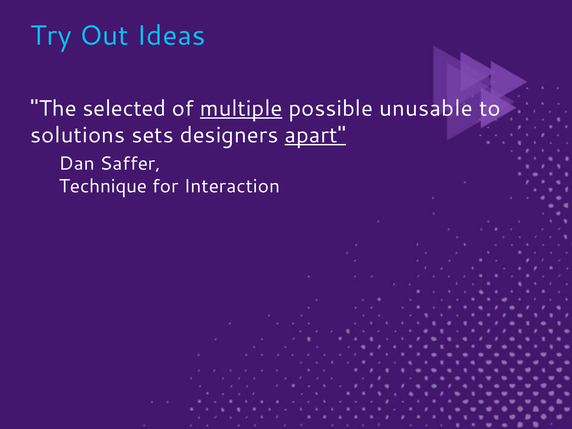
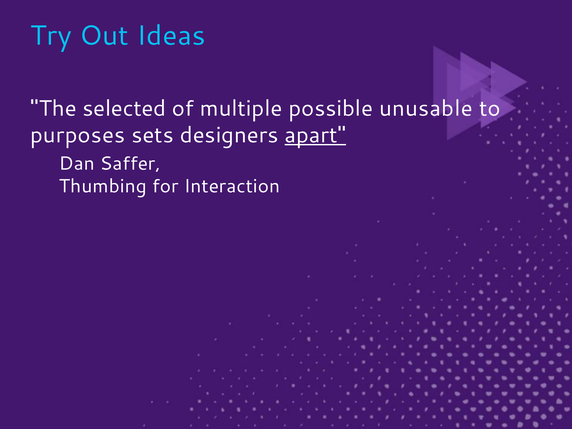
multiple underline: present -> none
solutions: solutions -> purposes
Technique: Technique -> Thumbing
